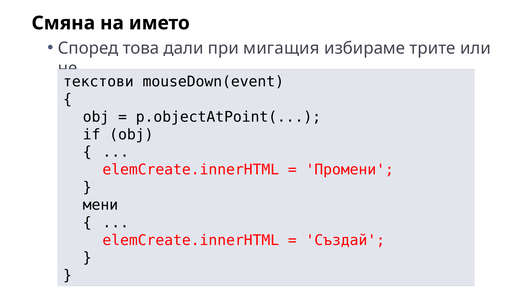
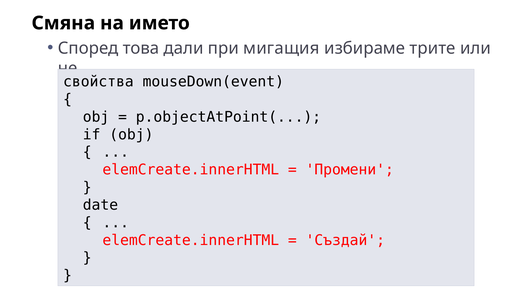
текстови: текстови -> свойства
мени: мени -> date
